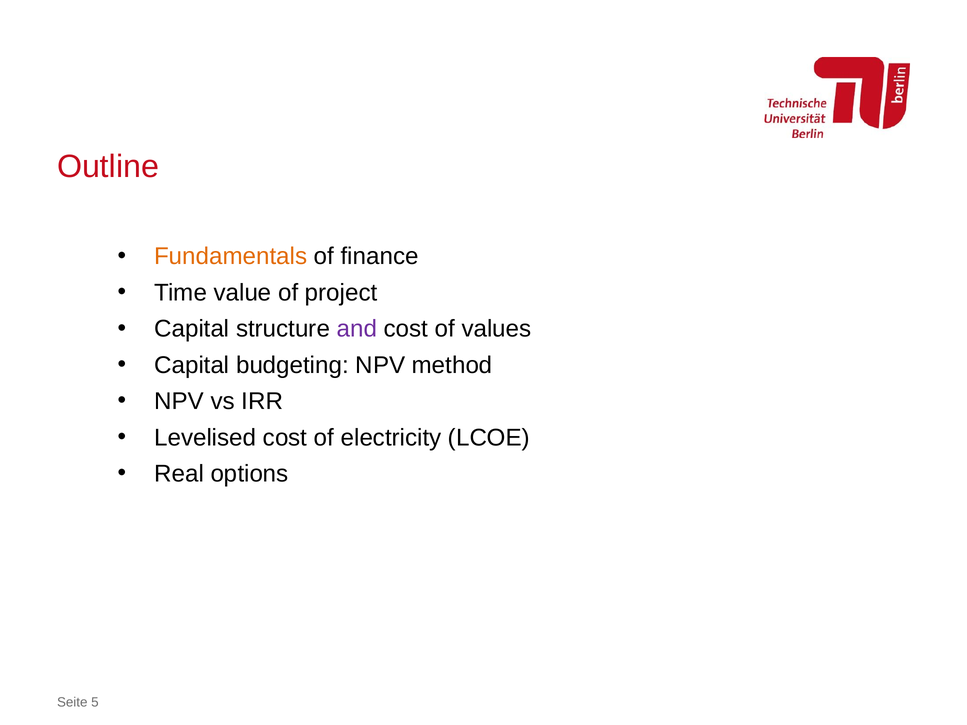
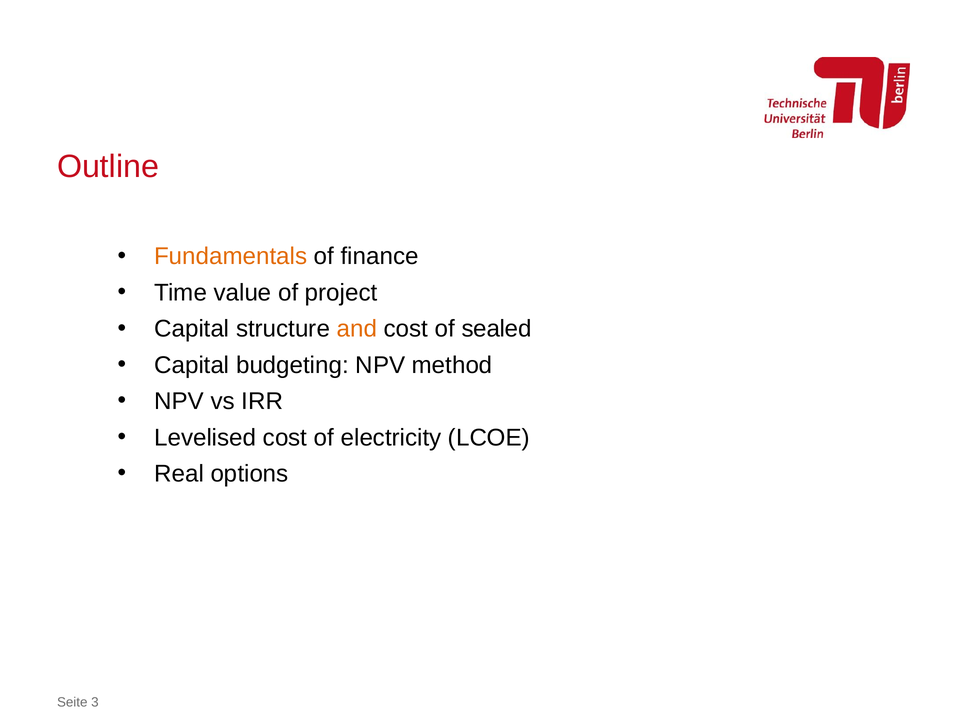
and colour: purple -> orange
values: values -> sealed
5: 5 -> 3
